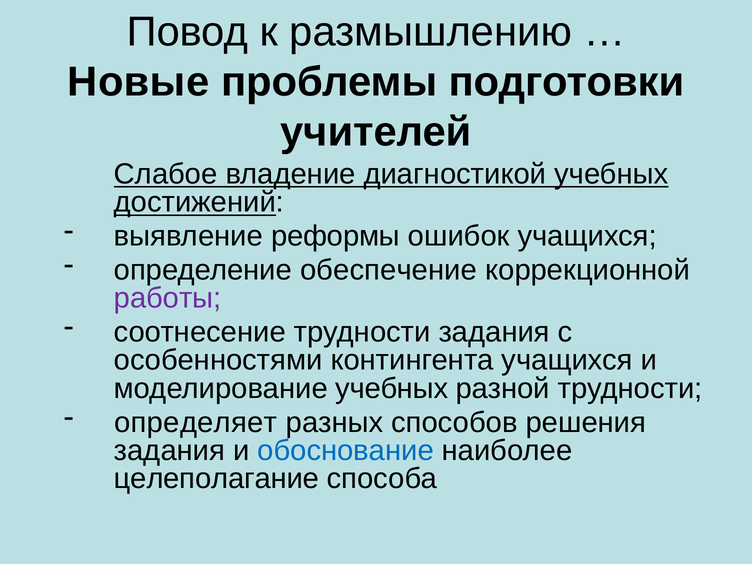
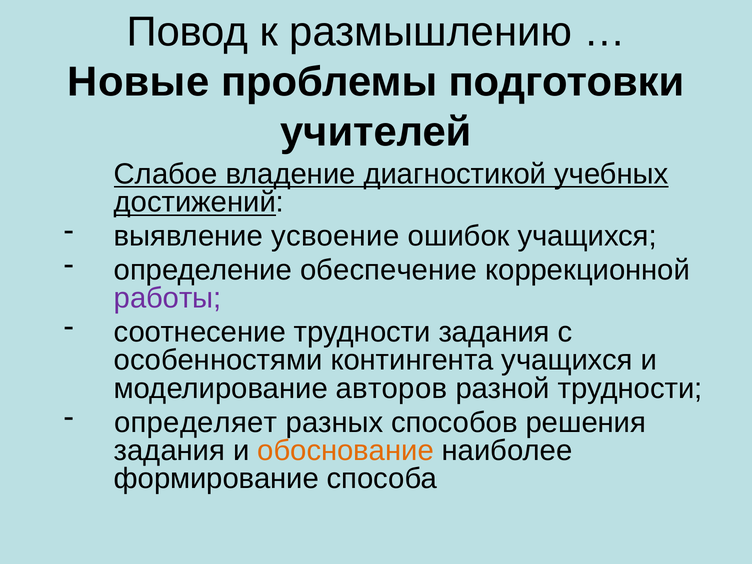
реформы: реформы -> усвоение
моделирование учебных: учебных -> авторов
обоснование colour: blue -> orange
целеполагание: целеполагание -> формирование
